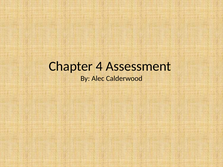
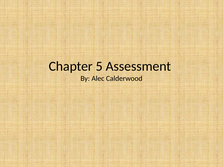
4: 4 -> 5
